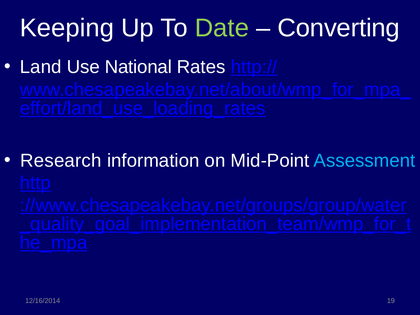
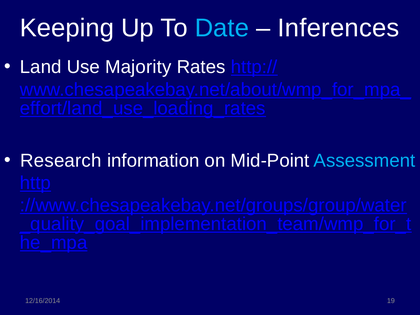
Date colour: light green -> light blue
Converting: Converting -> Inferences
National: National -> Majority
